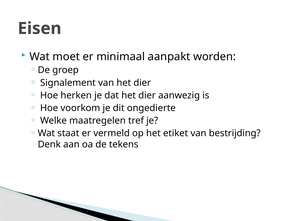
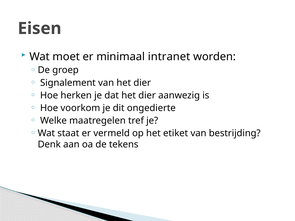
aanpakt: aanpakt -> intranet
